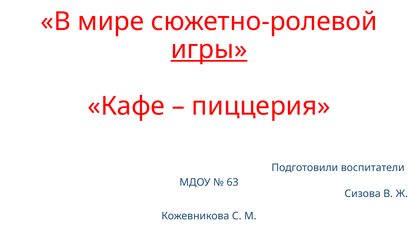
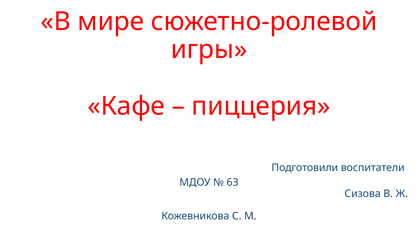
игры underline: present -> none
